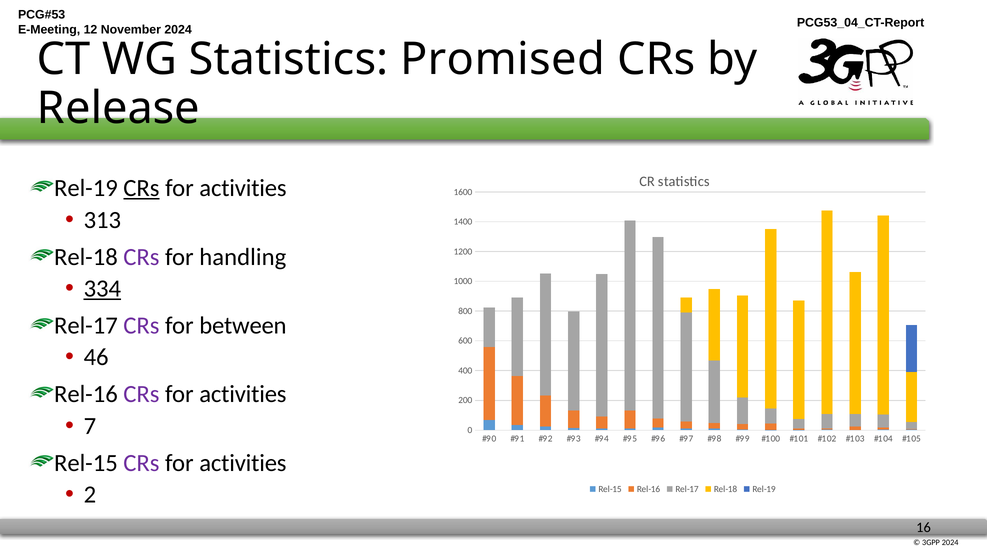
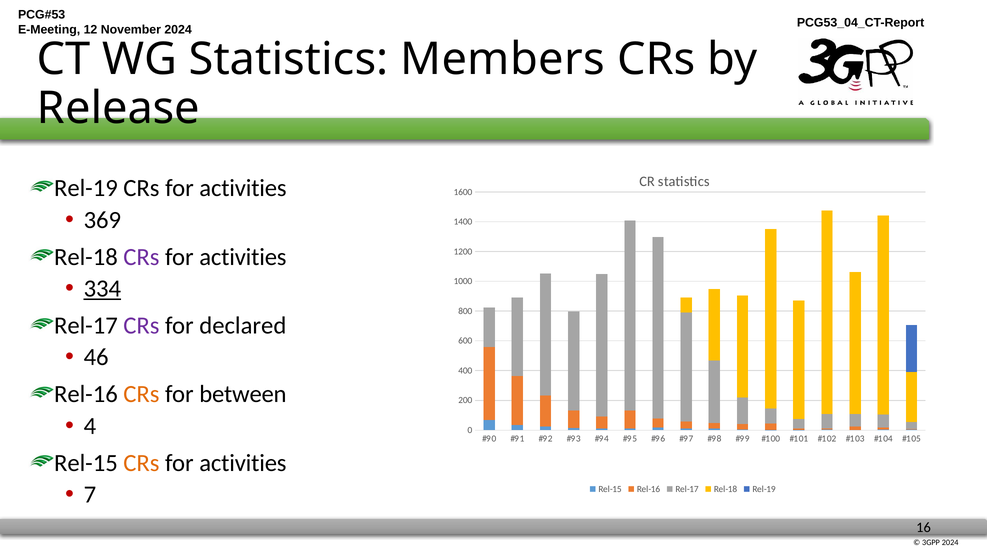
Promised: Promised -> Members
CRs at (141, 188) underline: present -> none
313: 313 -> 369
handling at (243, 257): handling -> activities
between: between -> declared
CRs at (141, 394) colour: purple -> orange
activities at (243, 394): activities -> between
7: 7 -> 4
CRs at (141, 463) colour: purple -> orange
2: 2 -> 7
